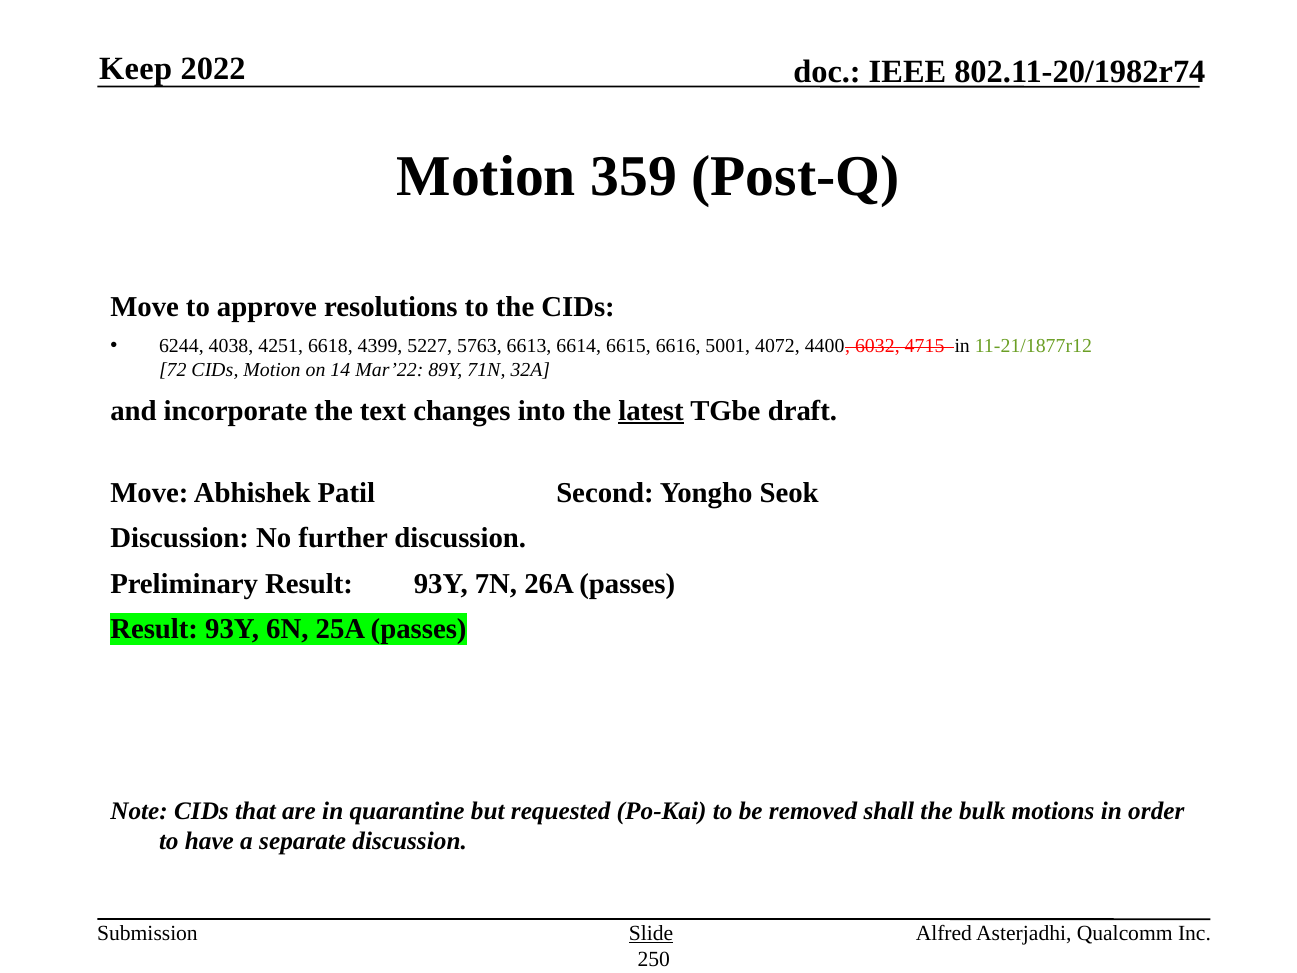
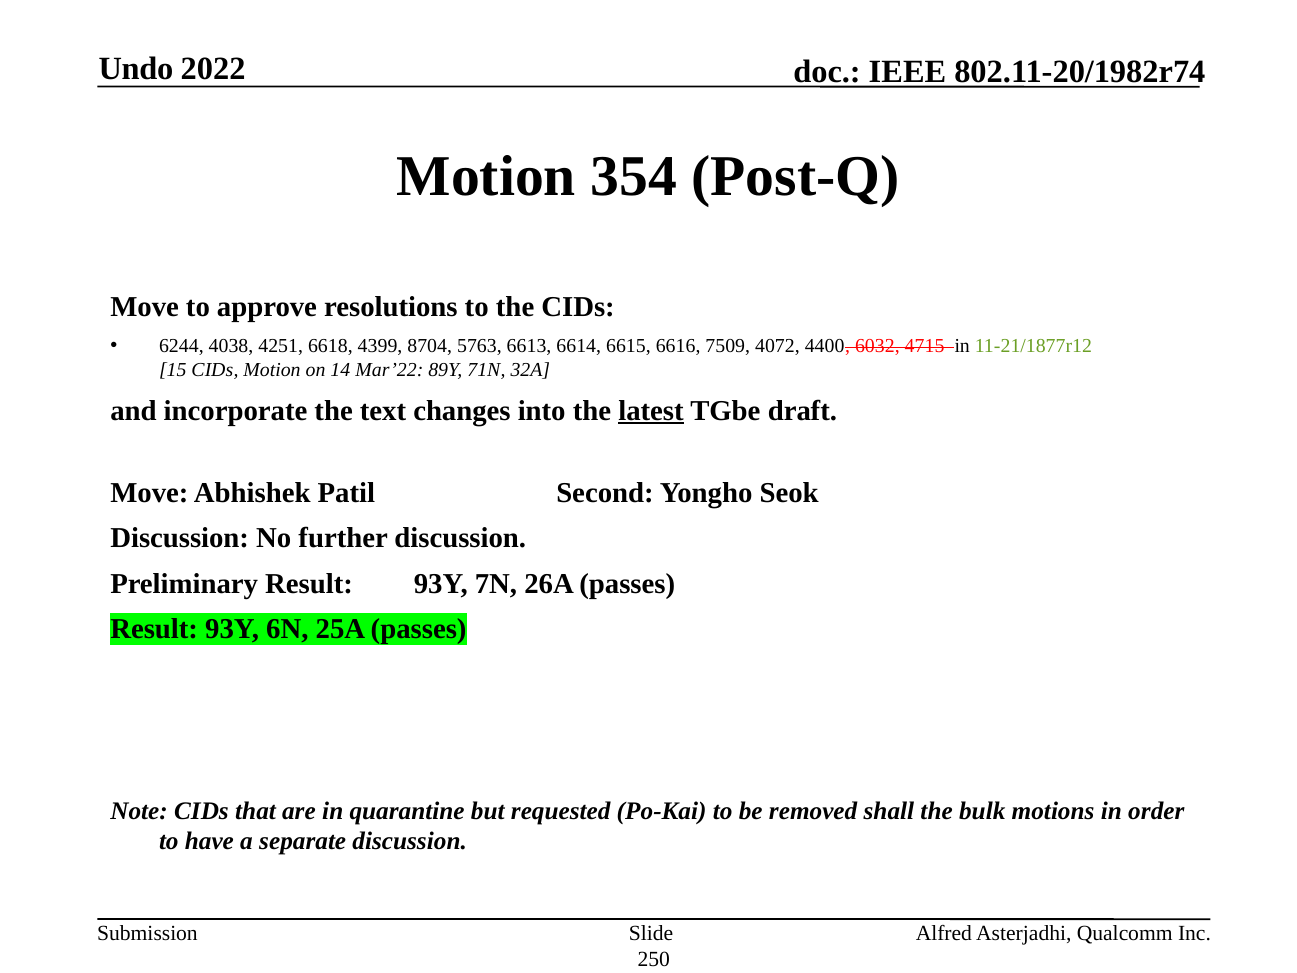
Keep: Keep -> Undo
359: 359 -> 354
5227: 5227 -> 8704
5001: 5001 -> 7509
72: 72 -> 15
Slide underline: present -> none
